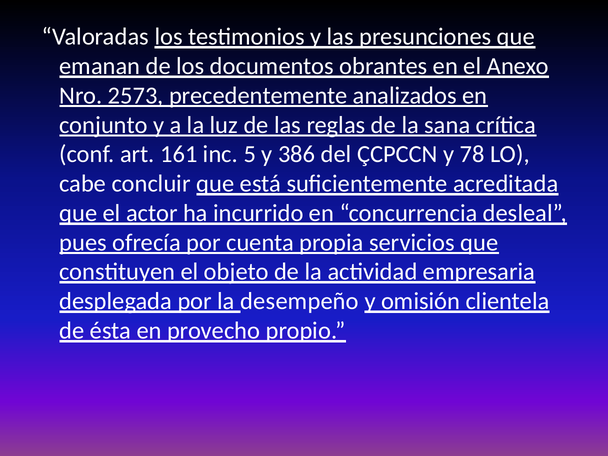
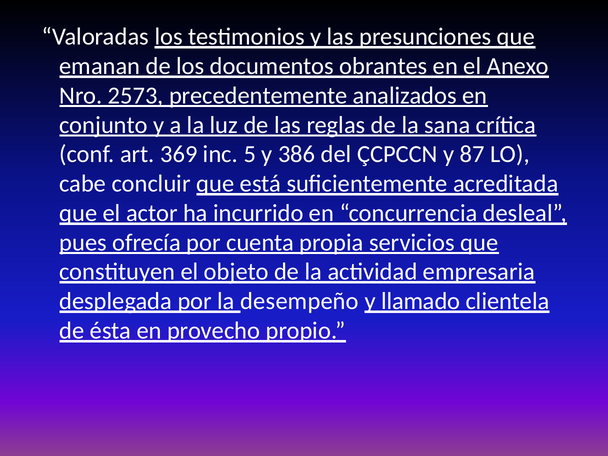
161: 161 -> 369
78: 78 -> 87
omisión: omisión -> llamado
